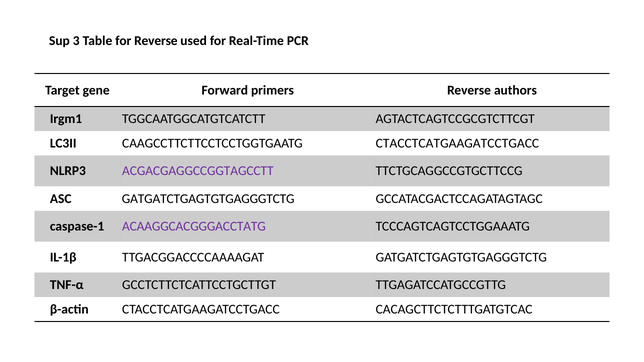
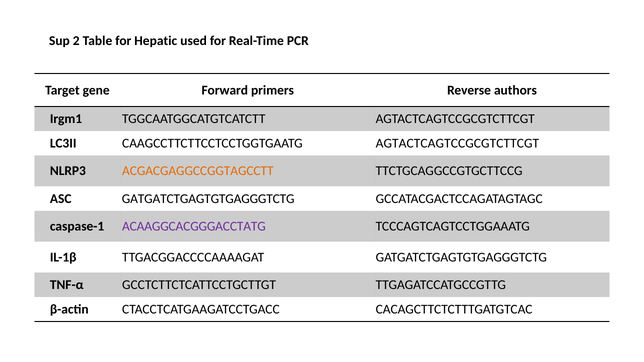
3: 3 -> 2
for Reverse: Reverse -> Hepatic
CAAGCCTTCTTCCTCCTGGTGAATG CTACCTCATGAAGATCCTGACC: CTACCTCATGAAGATCCTGACC -> AGTACTCAGTCCGCGTCTTCGT
ACGACGAGGCCGGTAGCCTT colour: purple -> orange
